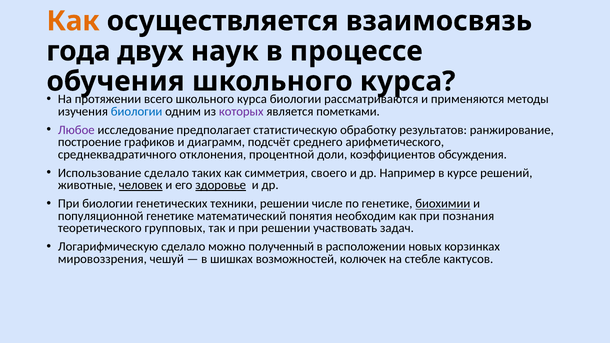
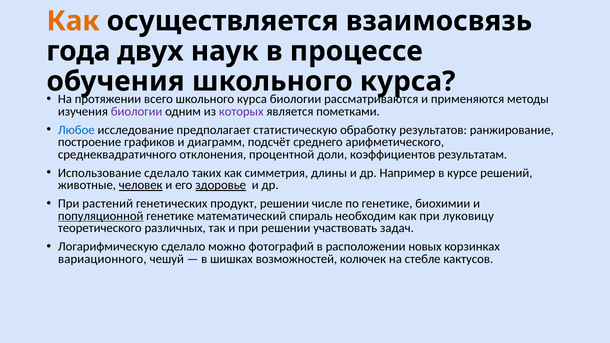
биологии at (137, 111) colour: blue -> purple
Любое colour: purple -> blue
обсуждения: обсуждения -> результатам
своего: своего -> длины
При биологии: биологии -> растений
техники: техники -> продукт
биохимии underline: present -> none
популяционной underline: none -> present
понятия: понятия -> спираль
познания: познания -> луковицу
групповых: групповых -> различных
полученный: полученный -> фотографий
мировоззрения: мировоззрения -> вариационного
